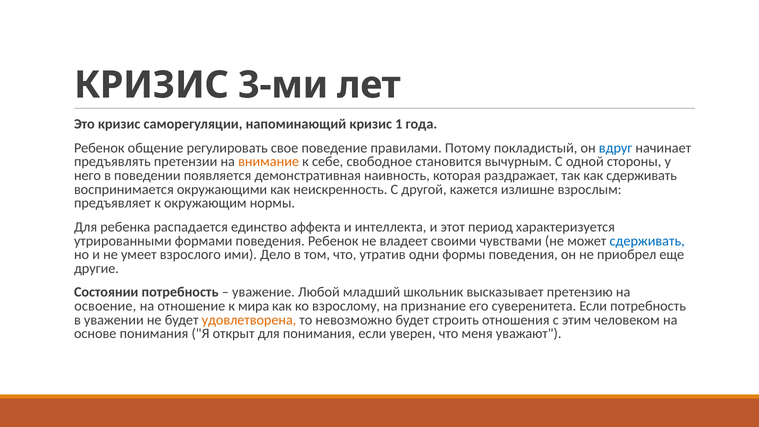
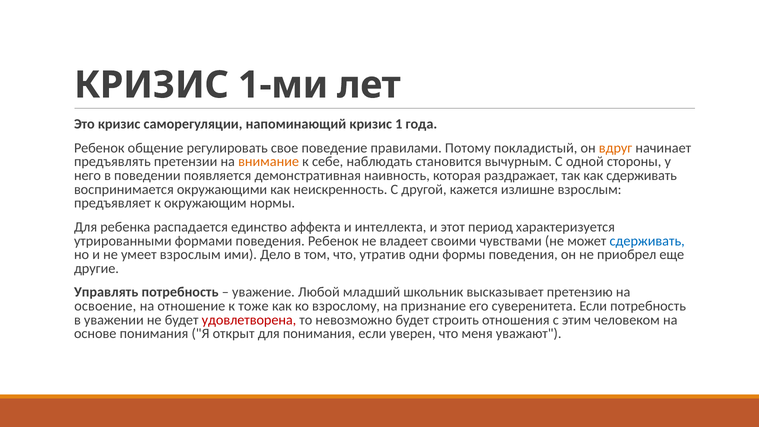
3-ми: 3-ми -> 1-ми
вдруг colour: blue -> orange
свободное: свободное -> наблюдать
умеет взрослого: взрослого -> взрослым
Состоянии: Состоянии -> Управлять
мира: мира -> тоже
удовлетворена colour: orange -> red
